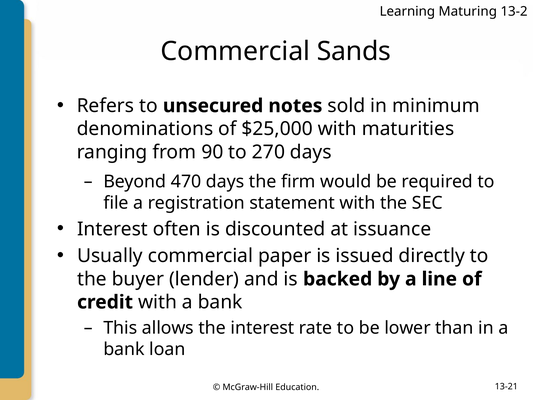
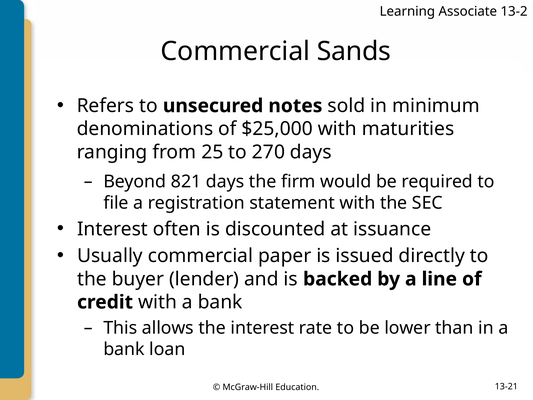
Maturing: Maturing -> Associate
90: 90 -> 25
470: 470 -> 821
